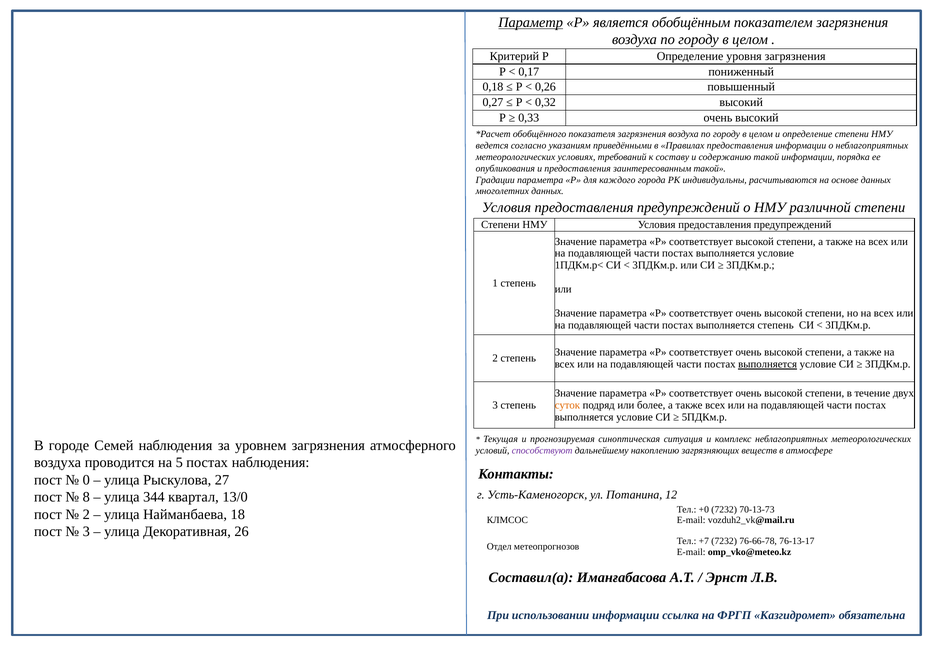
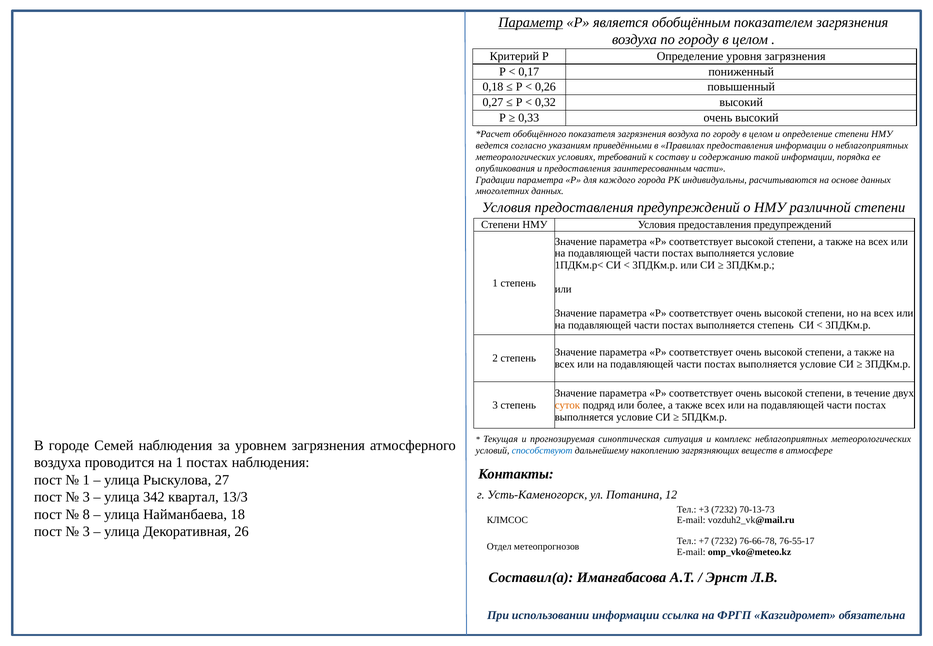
заинтересованным такой: такой -> части
выполняется at (768, 364) underline: present -> none
способствуют colour: purple -> blue
на 5: 5 -> 1
0 at (86, 480): 0 -> 1
8 at (86, 497): 8 -> 3
344: 344 -> 342
13/0: 13/0 -> 13/3
+0: +0 -> +3
2 at (86, 514): 2 -> 8
76-13-17: 76-13-17 -> 76-55-17
